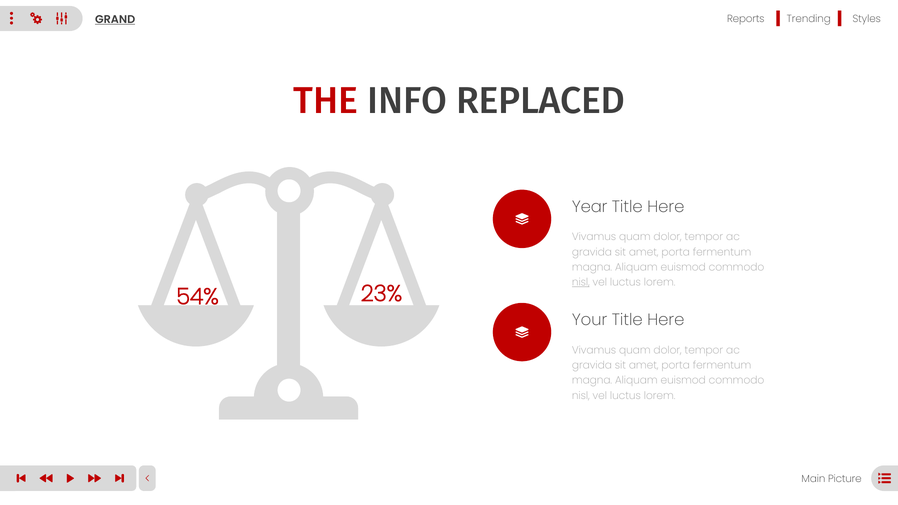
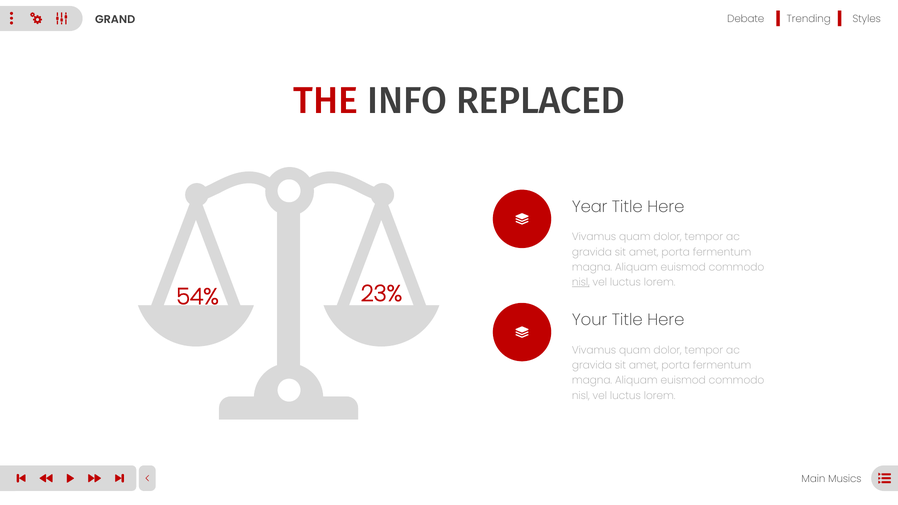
Reports: Reports -> Debate
GRAND underline: present -> none
Picture: Picture -> Musics
